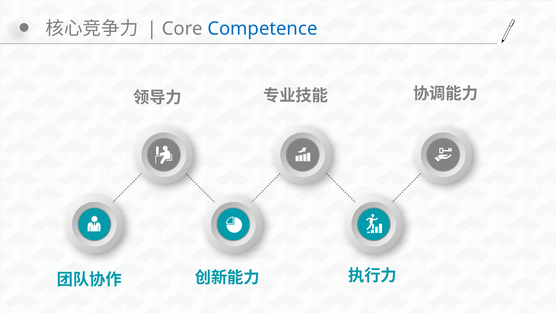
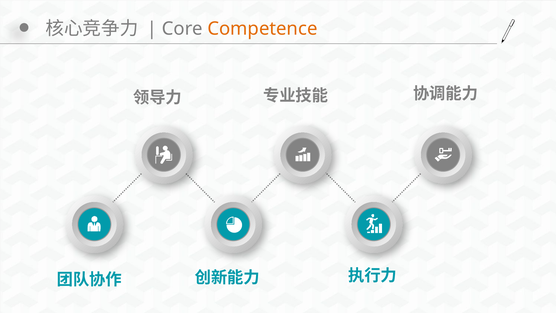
Competence colour: blue -> orange
